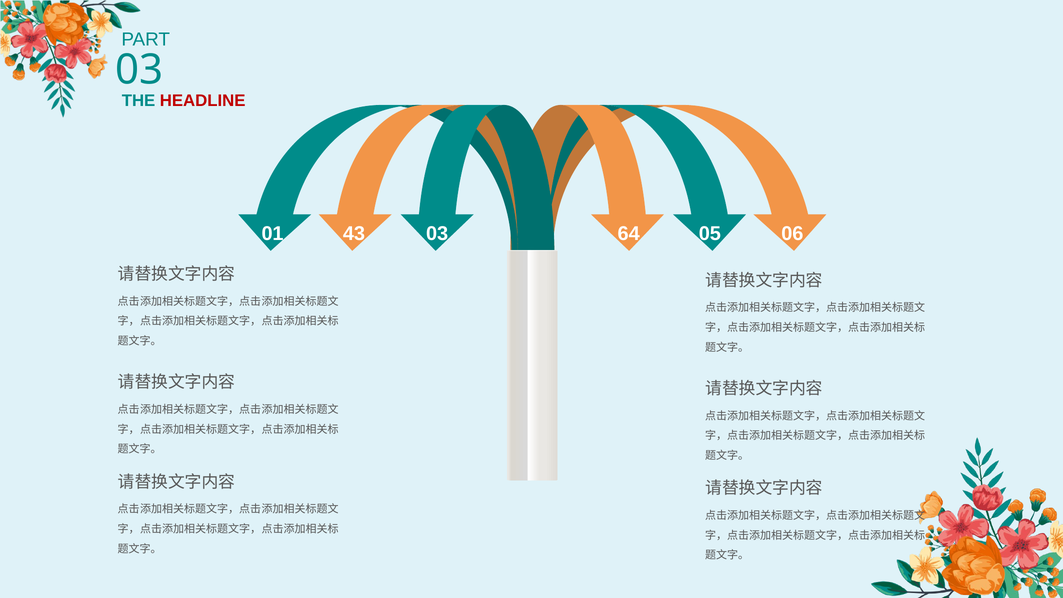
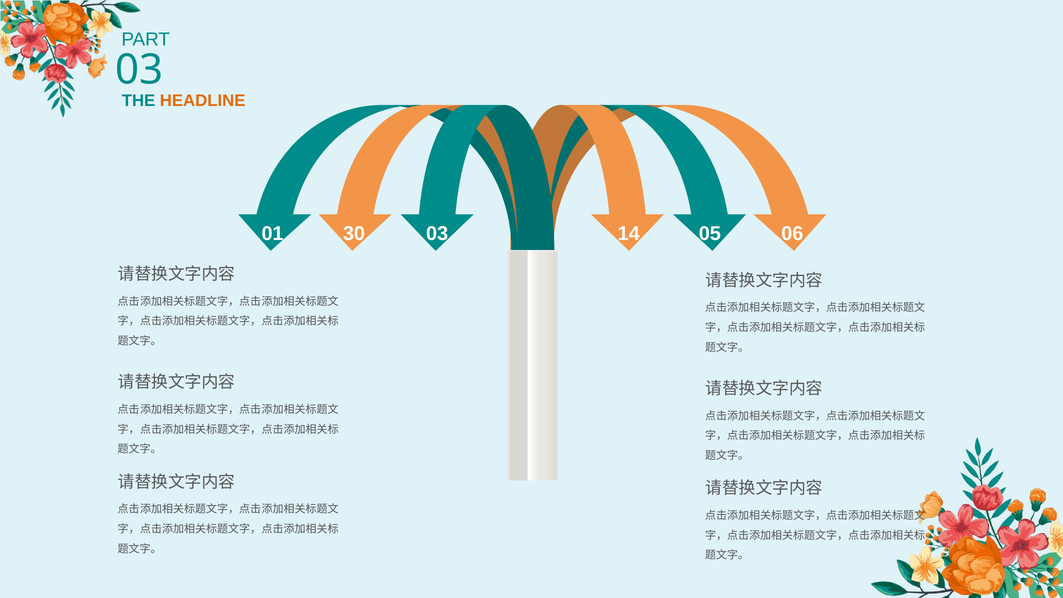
HEADLINE colour: red -> orange
43: 43 -> 30
64: 64 -> 14
